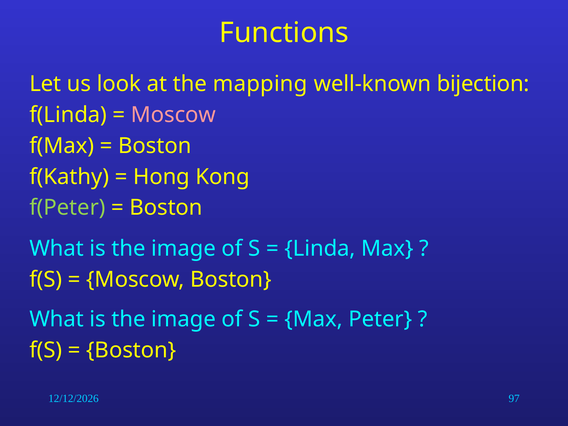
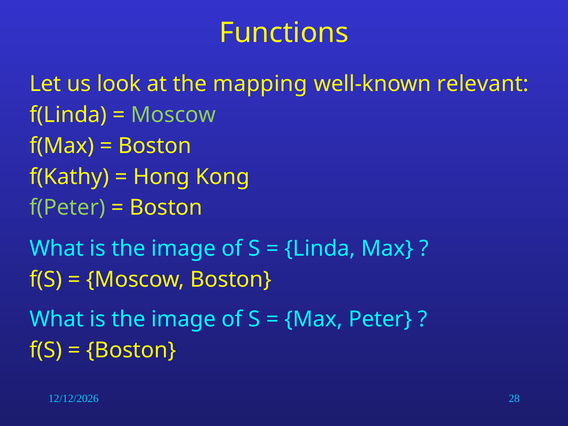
bijection: bijection -> relevant
Moscow at (173, 115) colour: pink -> light green
97: 97 -> 28
